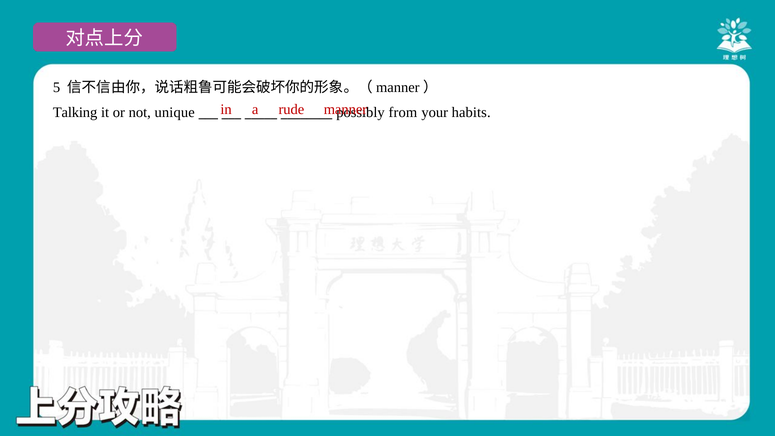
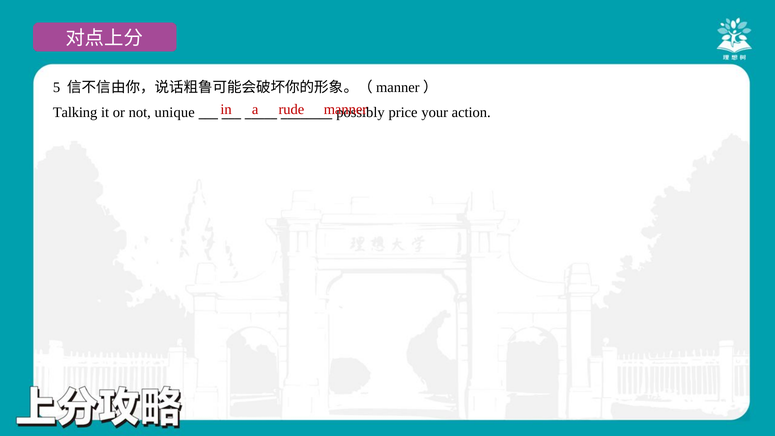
from: from -> price
habits: habits -> action
